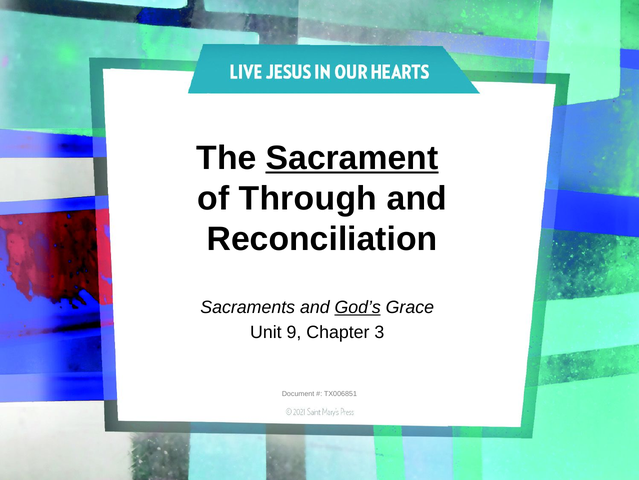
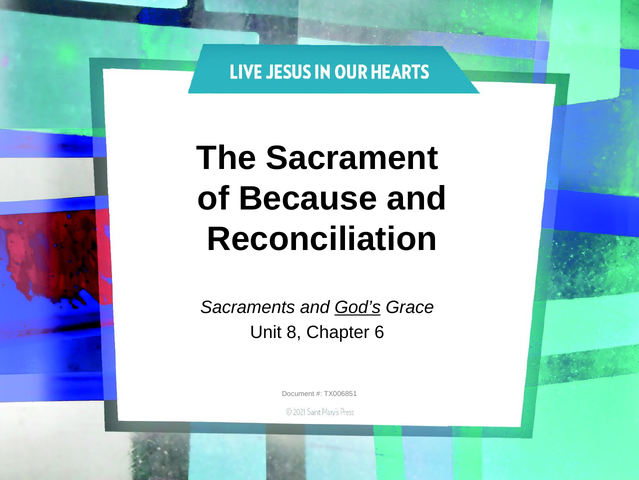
Sacrament underline: present -> none
Through: Through -> Because
9: 9 -> 8
3: 3 -> 6
